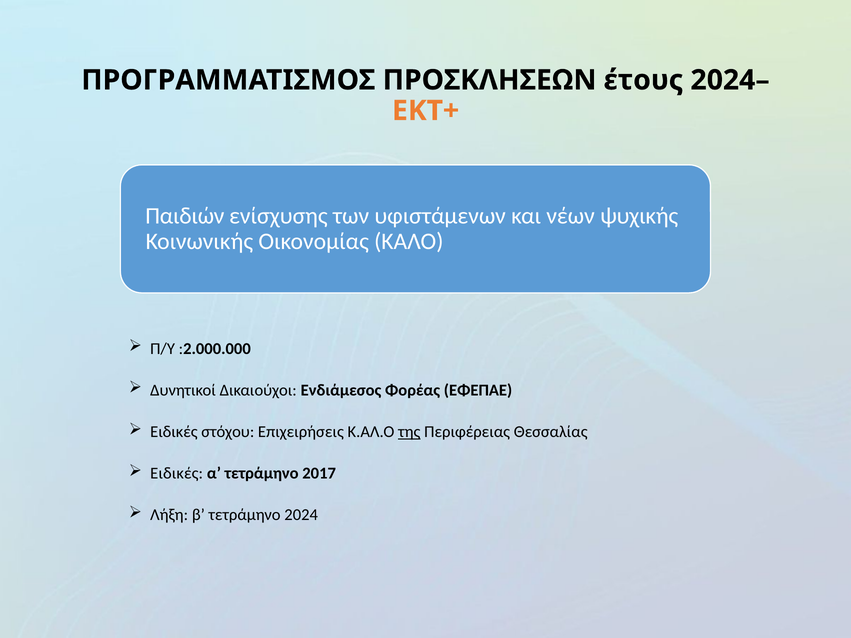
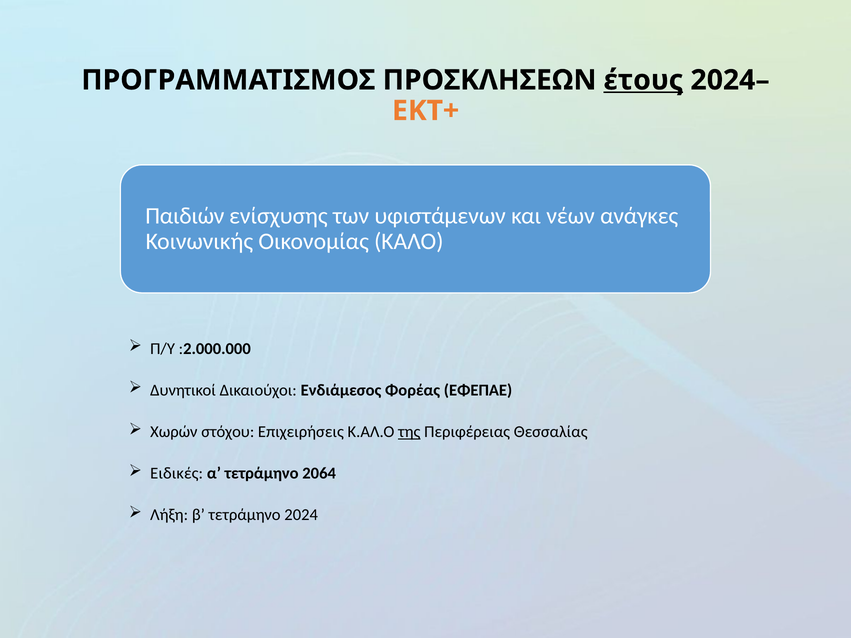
έτους underline: none -> present
ψυχικής: ψυχικής -> ανάγκες
Ειδικές at (174, 432): Ειδικές -> Χωρών
2017: 2017 -> 2064
